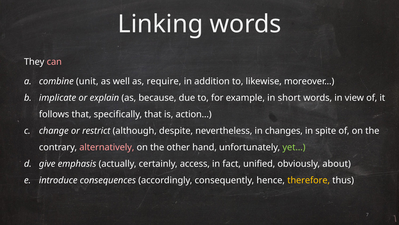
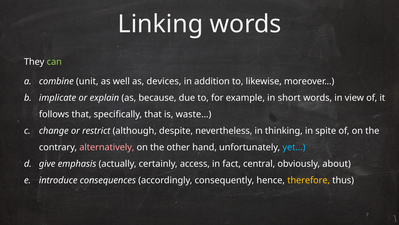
can colour: pink -> light green
require: require -> devices
action…: action… -> waste…
changes: changes -> thinking
yet… colour: light green -> light blue
unified: unified -> central
